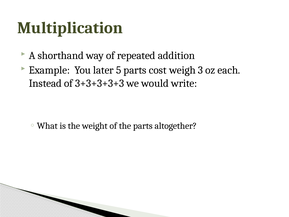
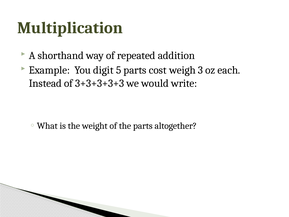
later: later -> digit
